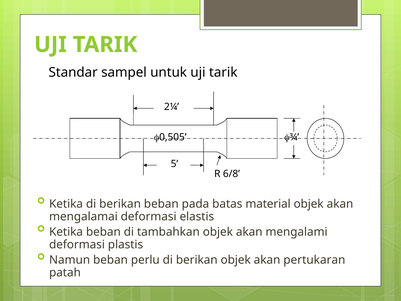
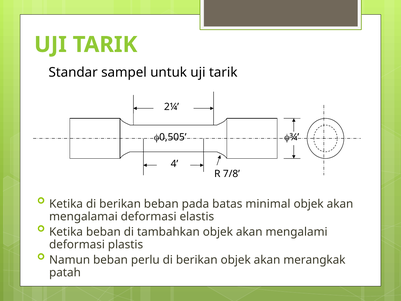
5: 5 -> 4
6/8: 6/8 -> 7/8
material: material -> minimal
pertukaran: pertukaran -> merangkak
